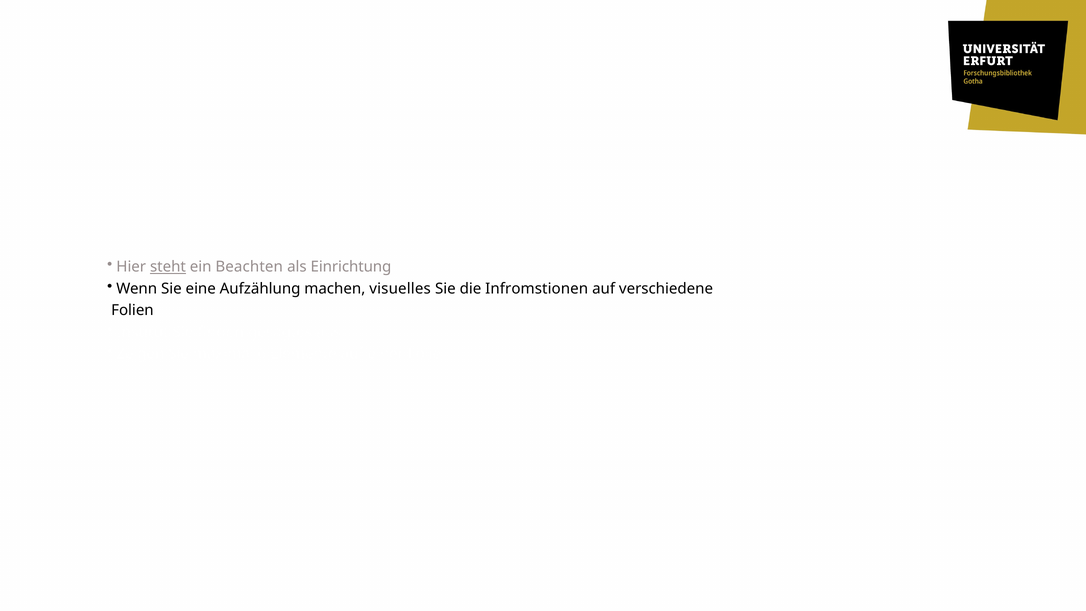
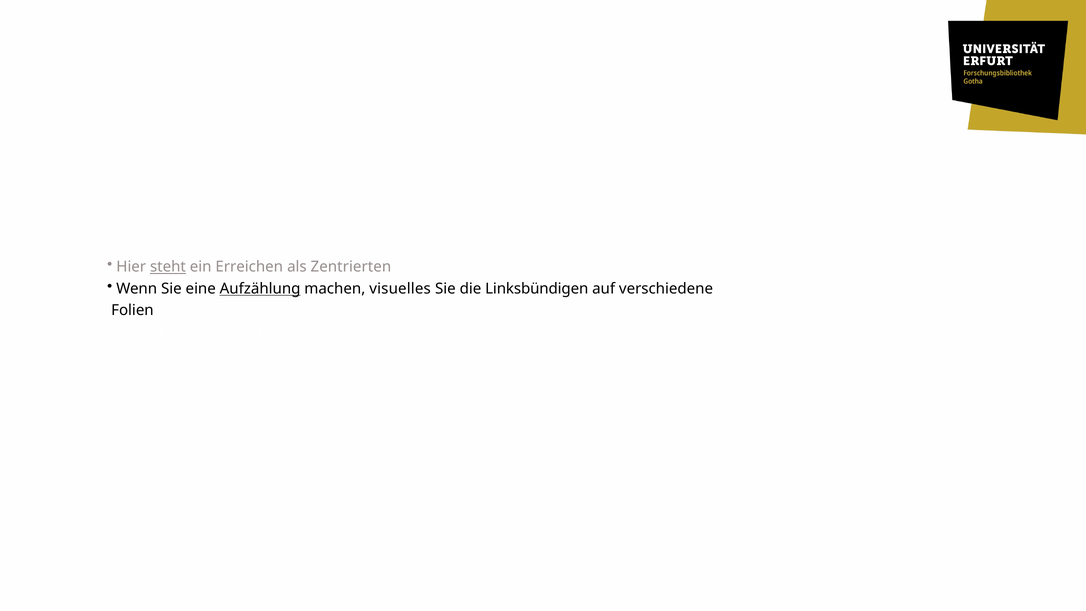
Beachten: Beachten -> Erreichen
Einrichtung: Einrichtung -> Zentrierten
Aufzählung underline: none -> present
Infromstionen: Infromstionen -> Linksbündigen
